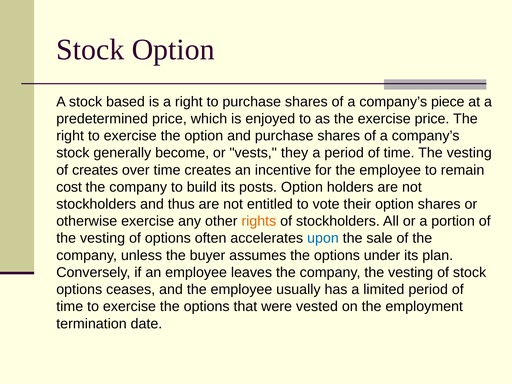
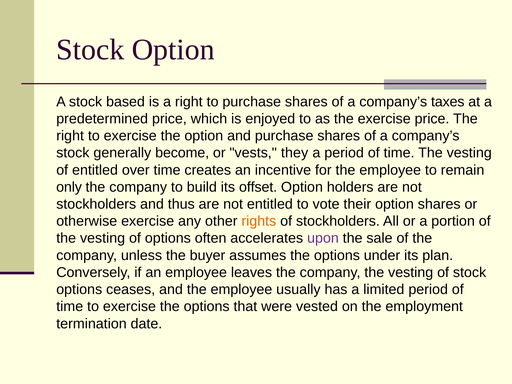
piece: piece -> taxes
of creates: creates -> entitled
cost: cost -> only
posts: posts -> offset
upon colour: blue -> purple
